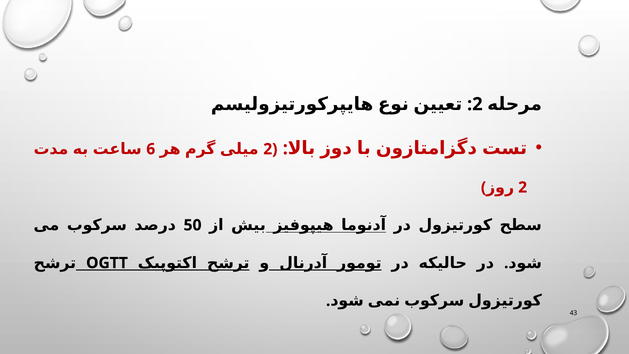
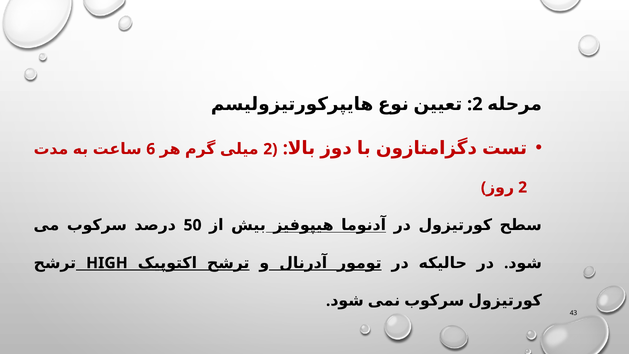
OGTT: OGTT -> HIGH
